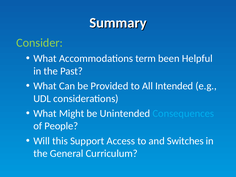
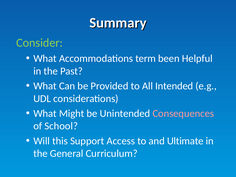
Consequences colour: light blue -> pink
People: People -> School
Switches: Switches -> Ultimate
